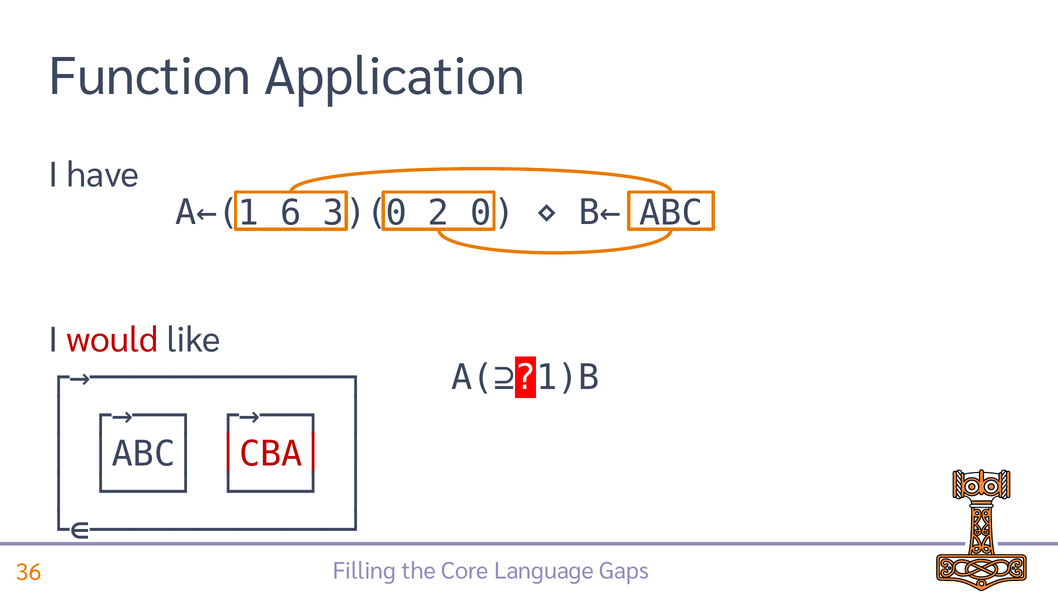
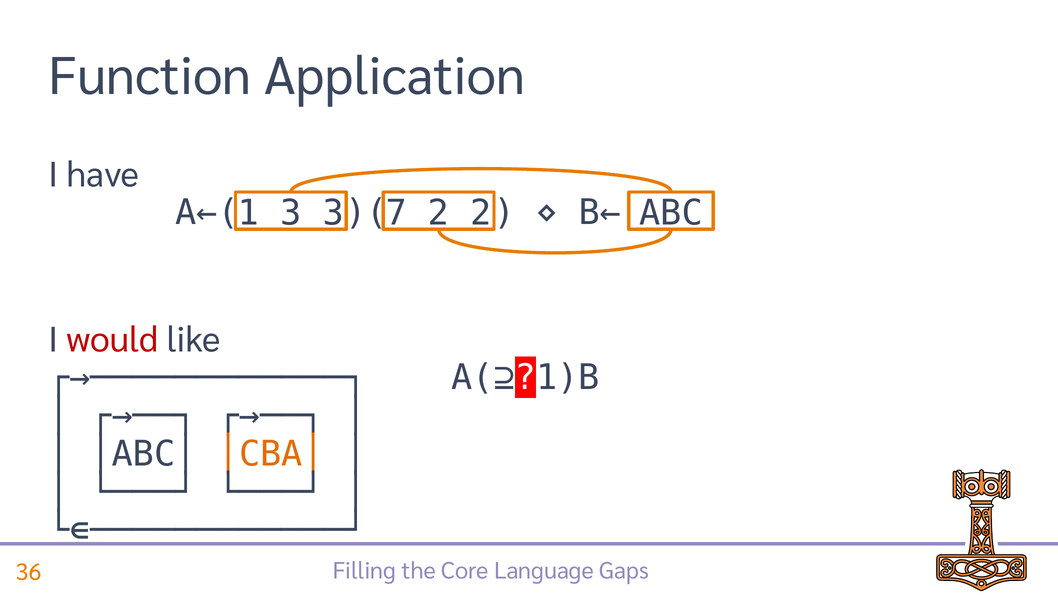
1 6: 6 -> 3
3 0: 0 -> 7
2 0: 0 -> 2
│CBA│ colour: red -> orange
